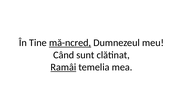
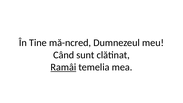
mă-ncred underline: present -> none
